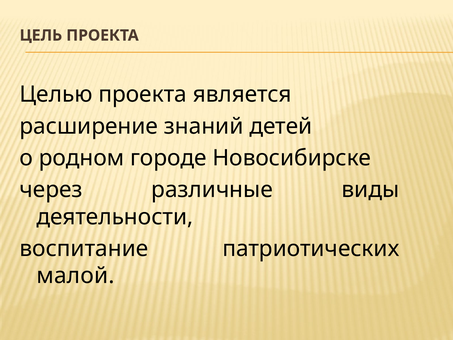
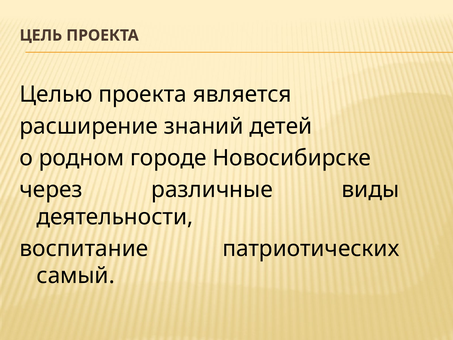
малой: малой -> самый
